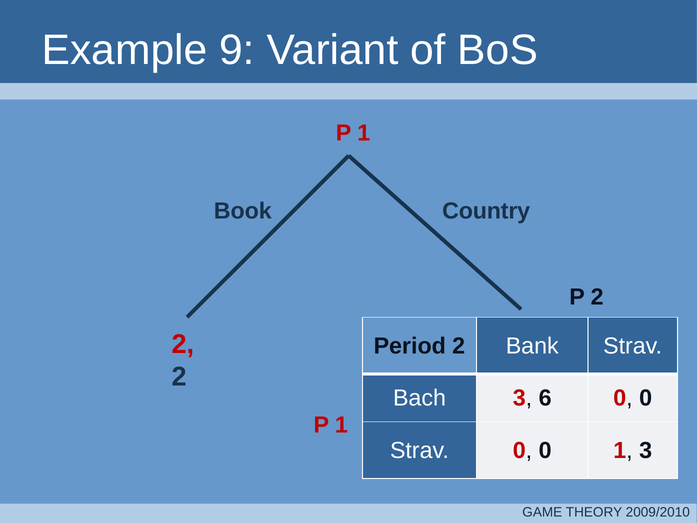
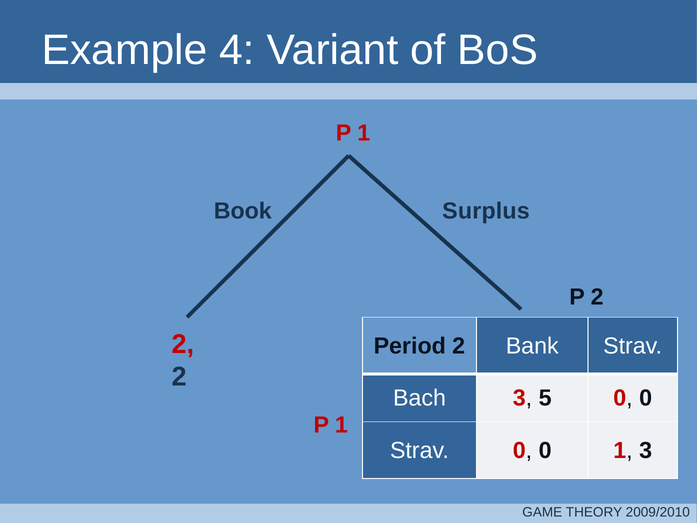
9: 9 -> 4
Country: Country -> Surplus
6: 6 -> 5
